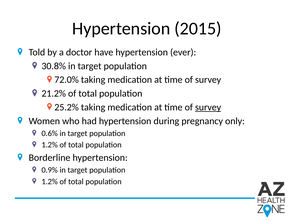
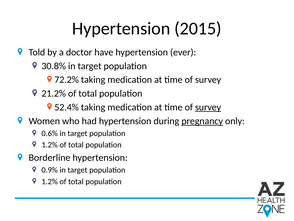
72.0%: 72.0% -> 72.2%
25.2%: 25.2% -> 52.4%
pregnancy underline: none -> present
